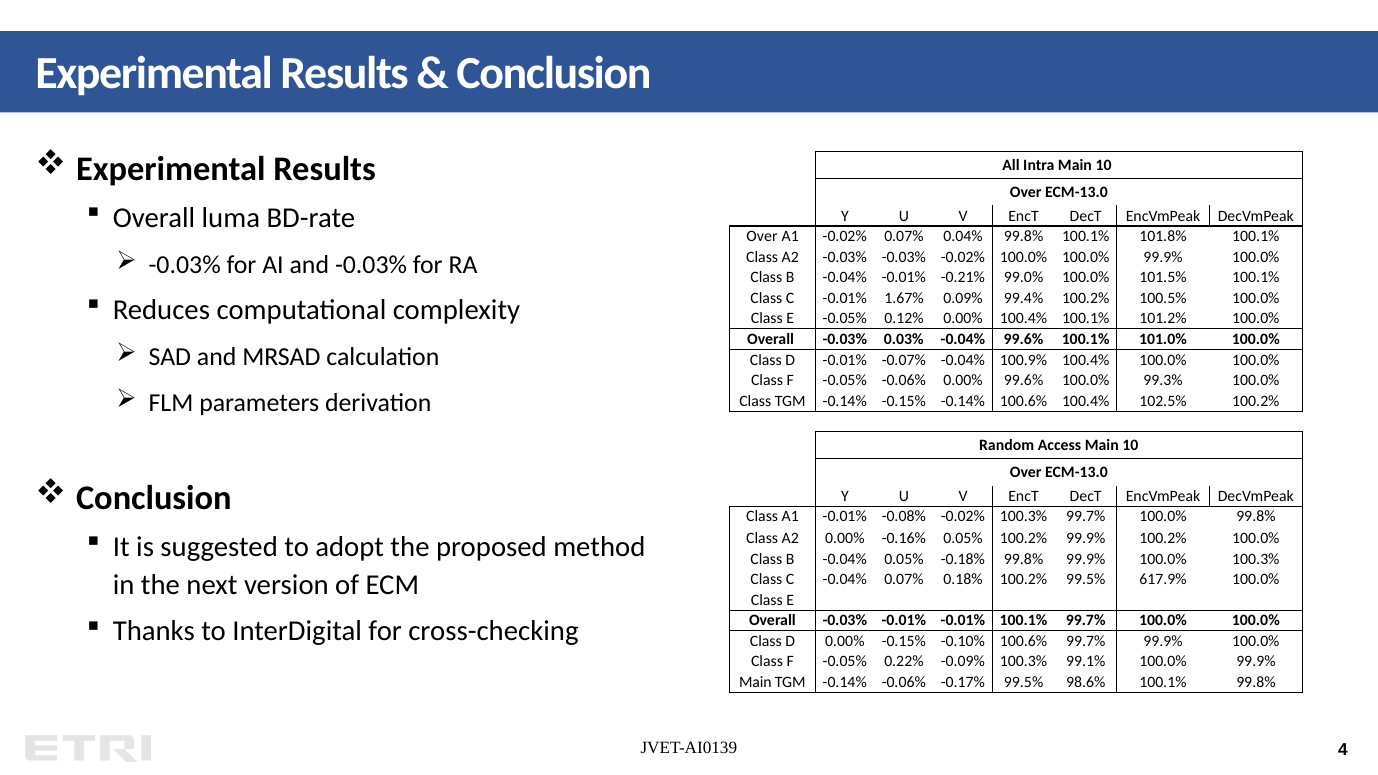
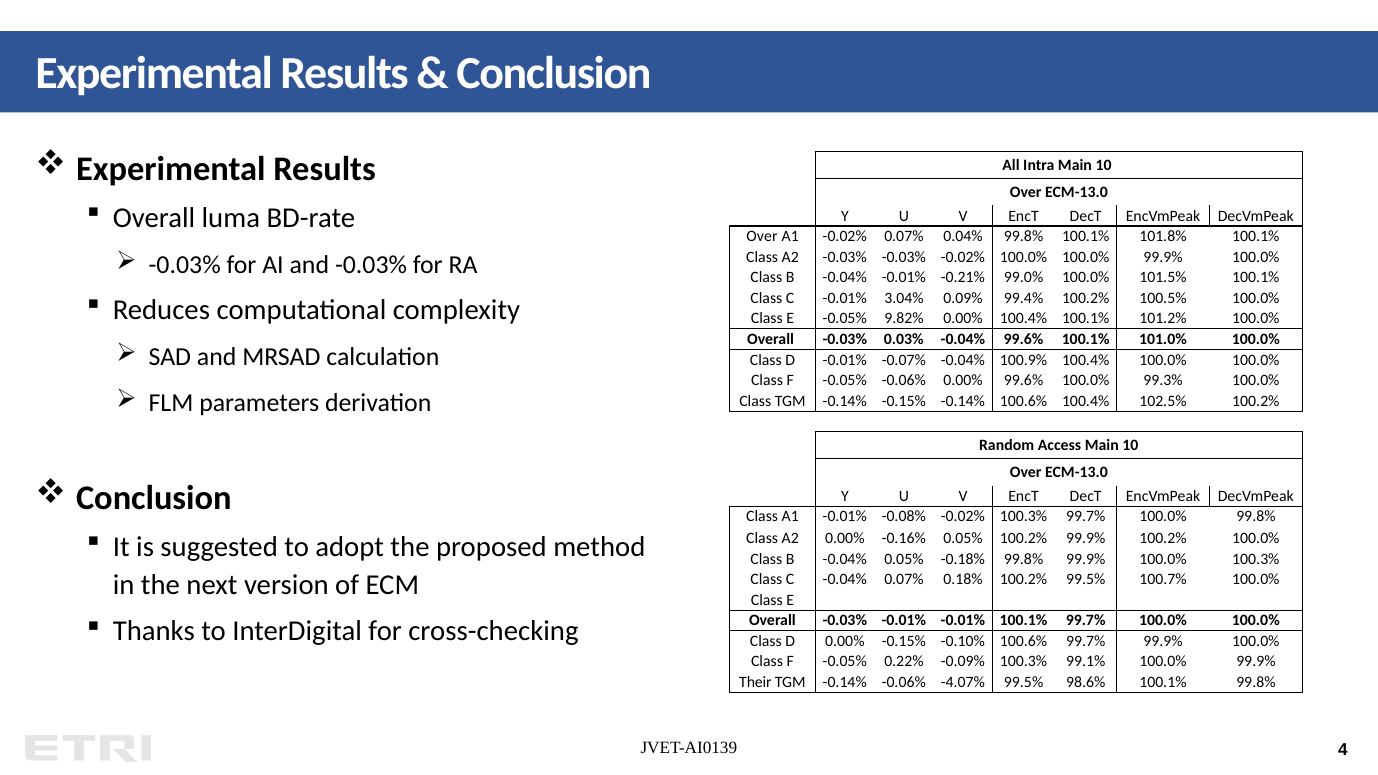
1.67%: 1.67% -> 3.04%
0.12%: 0.12% -> 9.82%
617.9%: 617.9% -> 100.7%
Main at (755, 682): Main -> Their
-0.17%: -0.17% -> -4.07%
